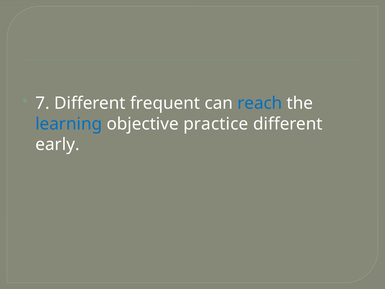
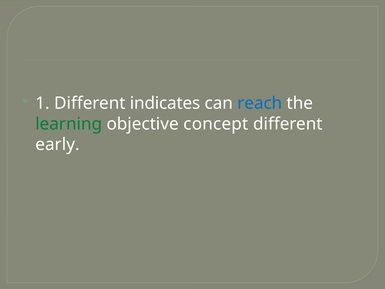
7: 7 -> 1
frequent: frequent -> indicates
learning colour: blue -> green
practice: practice -> concept
